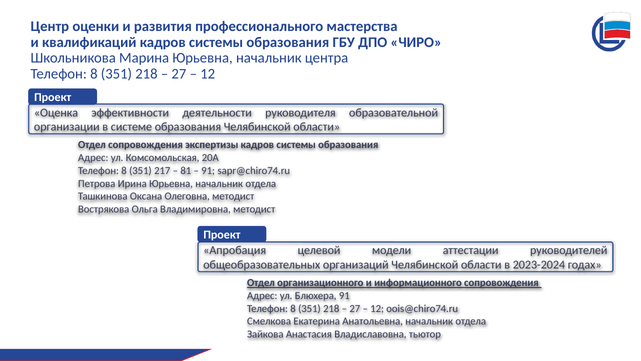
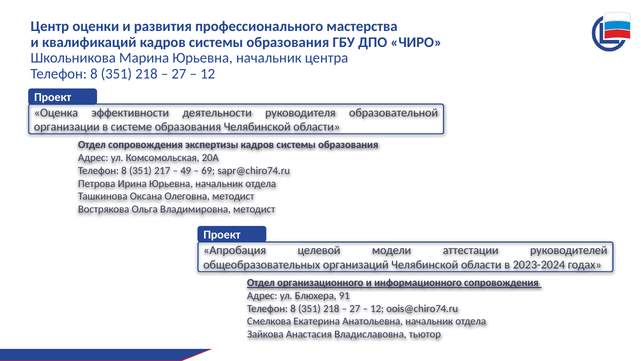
81: 81 -> 49
91 at (208, 171): 91 -> 69
